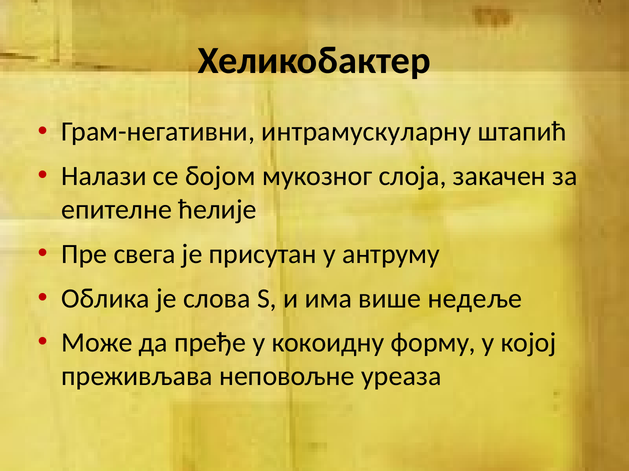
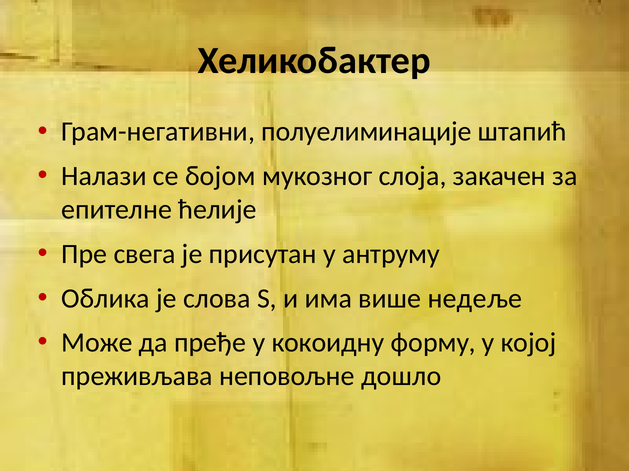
интрамускуларну: интрамускуларну -> полуелиминације
уреаза: уреаза -> дошло
